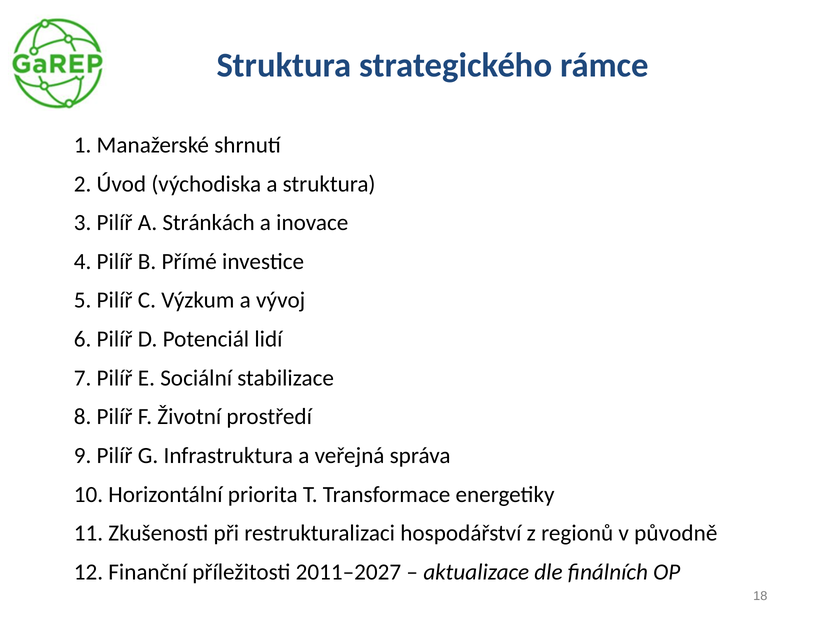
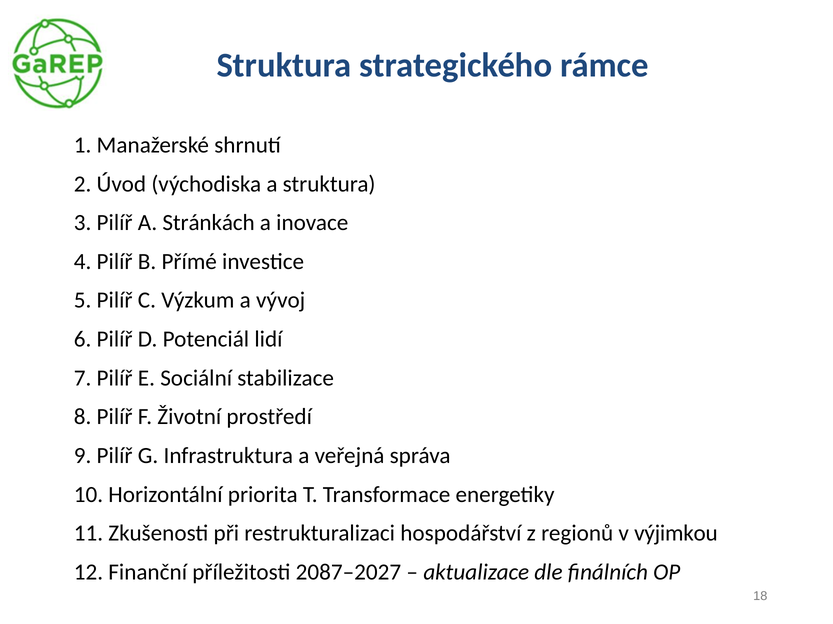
původně: původně -> výjimkou
2011–2027: 2011–2027 -> 2087–2027
